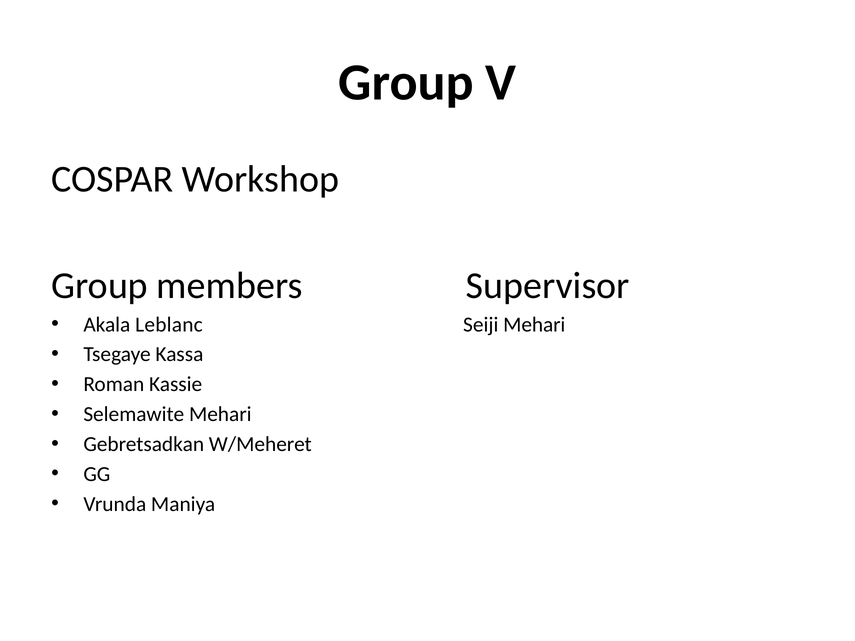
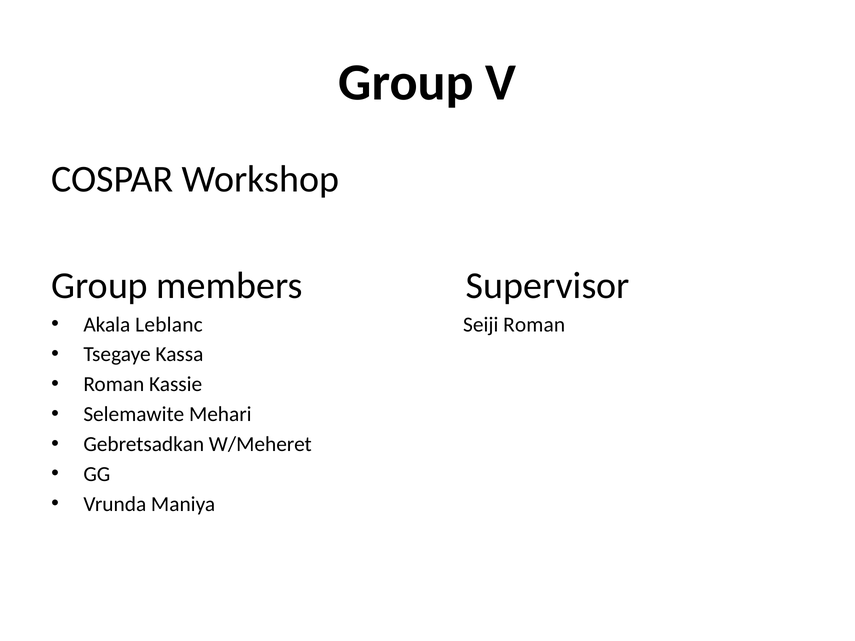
Seiji Mehari: Mehari -> Roman
